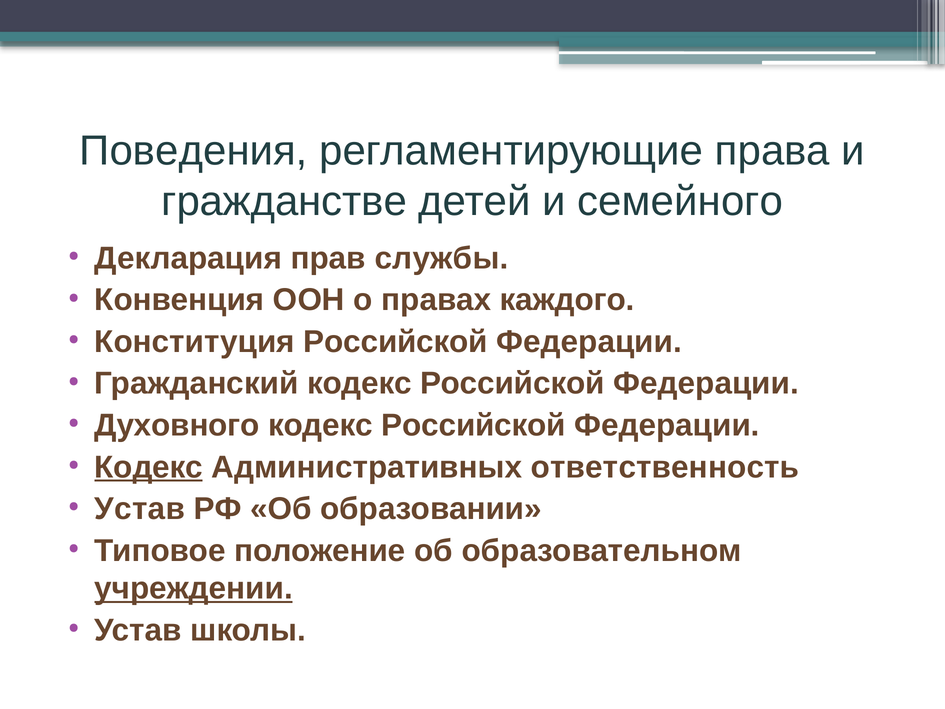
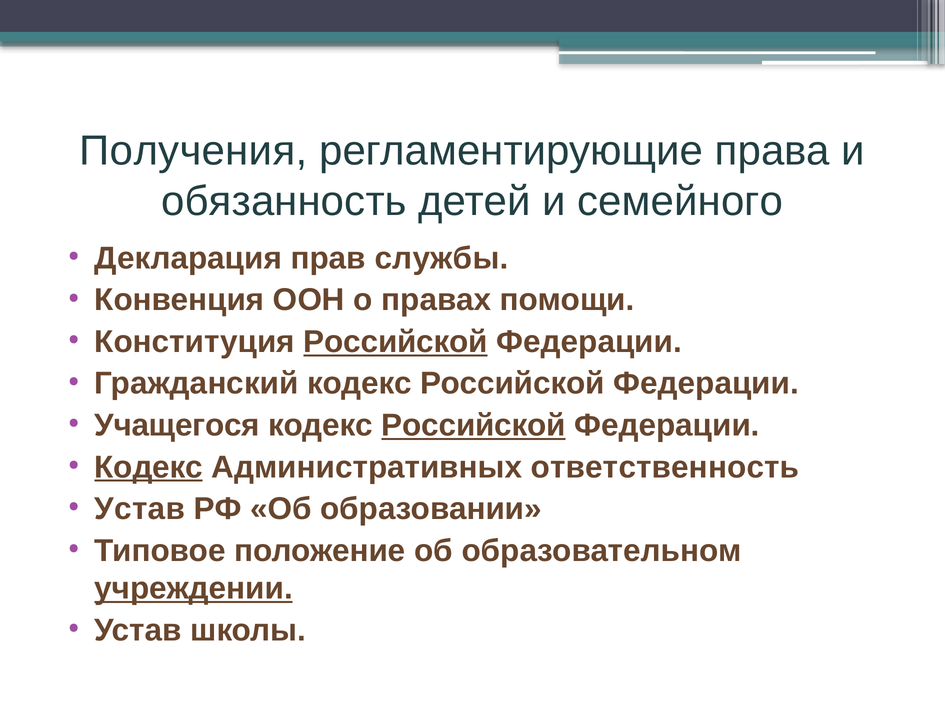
Поведения: Поведения -> Получения
гражданстве: гражданстве -> обязанность
каждого: каждого -> помощи
Российской at (396, 342) underline: none -> present
Духовного: Духовного -> Учащегося
Российской at (474, 425) underline: none -> present
